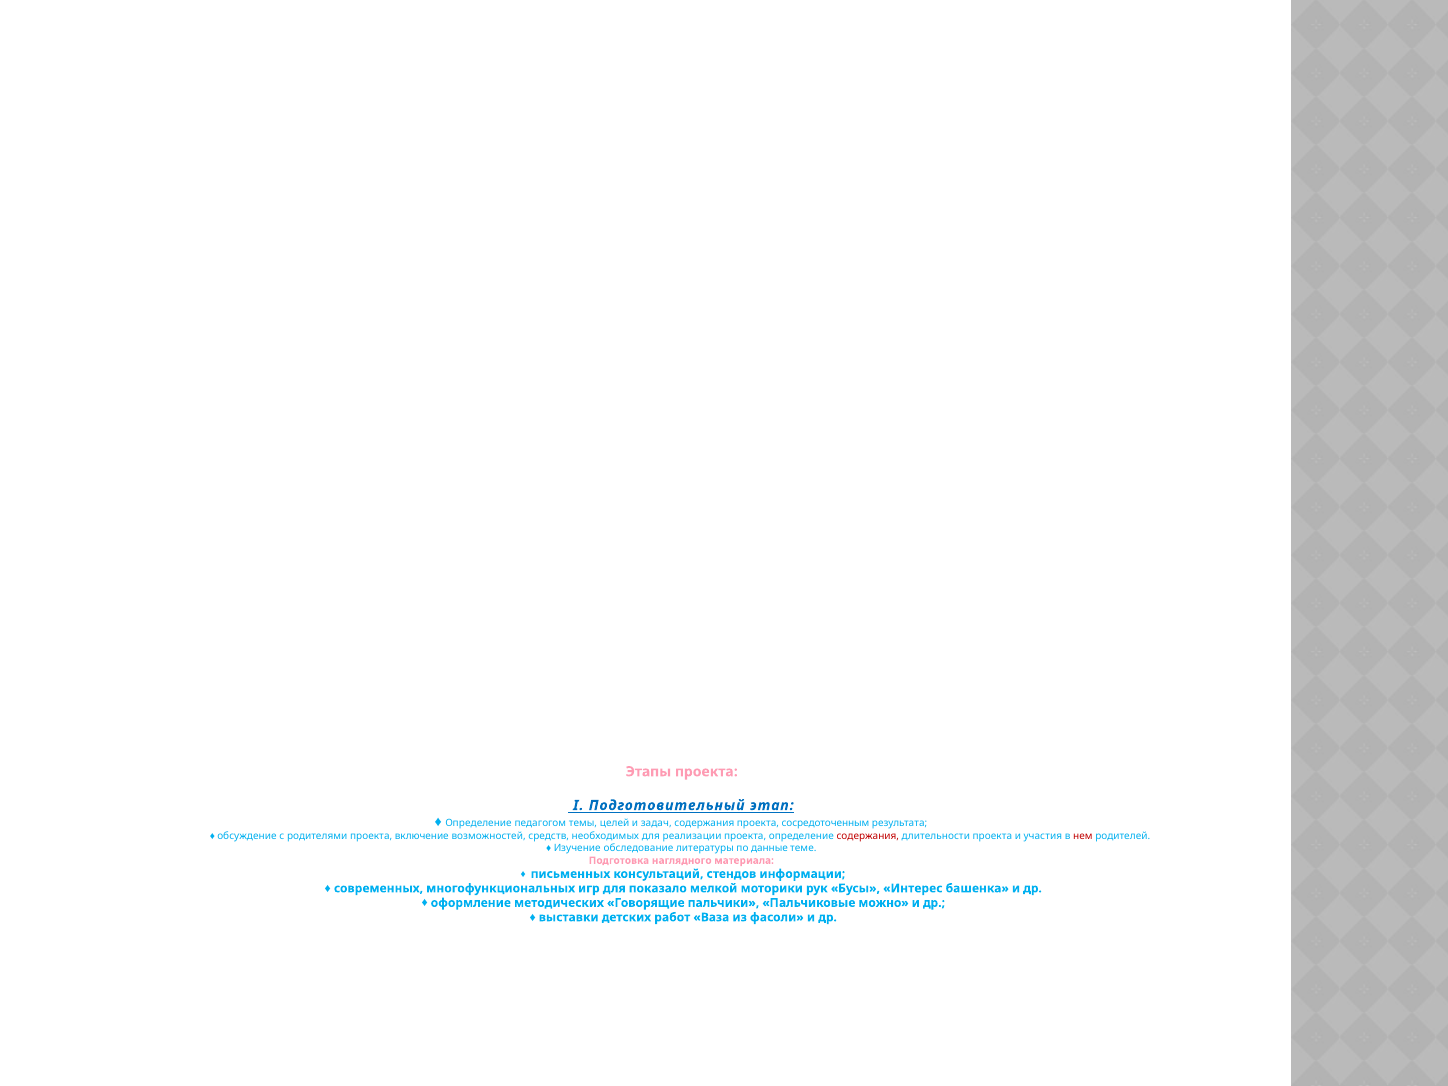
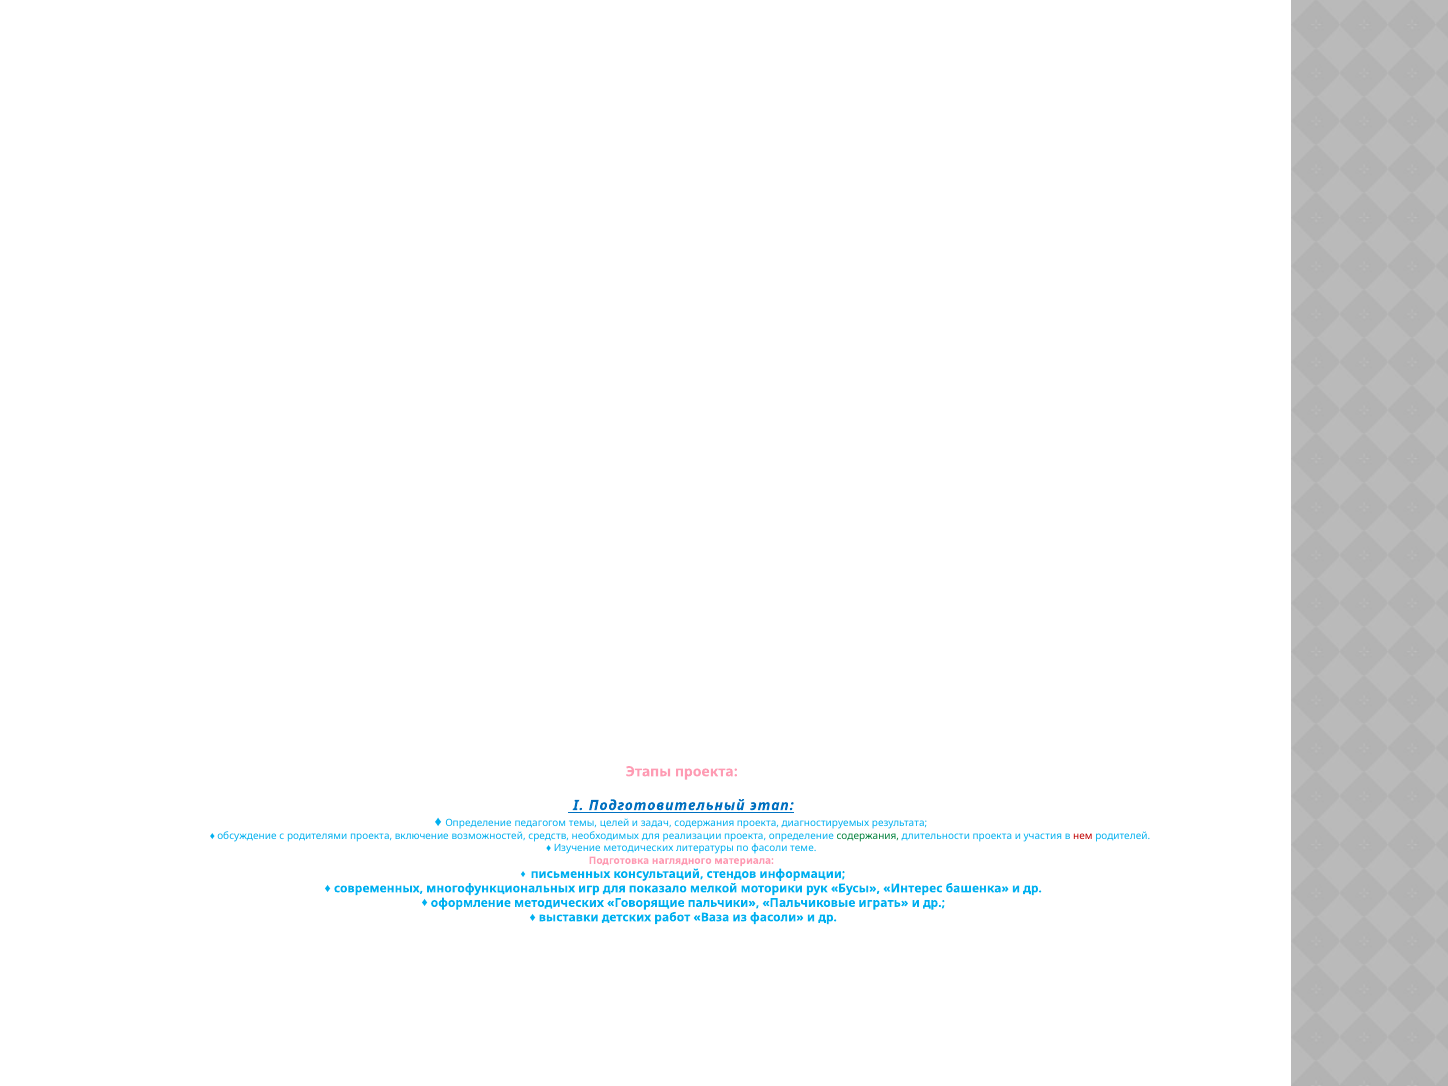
сосредоточенным: сосредоточенным -> диагностируемых
содержания at (868, 836) colour: red -> green
Изучение обследование: обследование -> методических
по данные: данные -> фасоли
можно: можно -> играть
